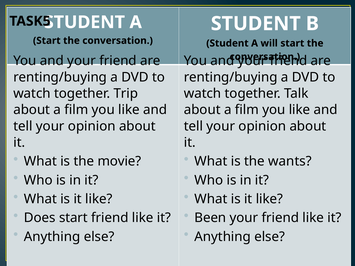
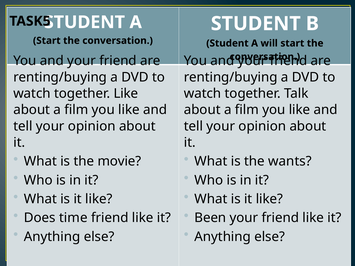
together Trip: Trip -> Like
Does start: start -> time
